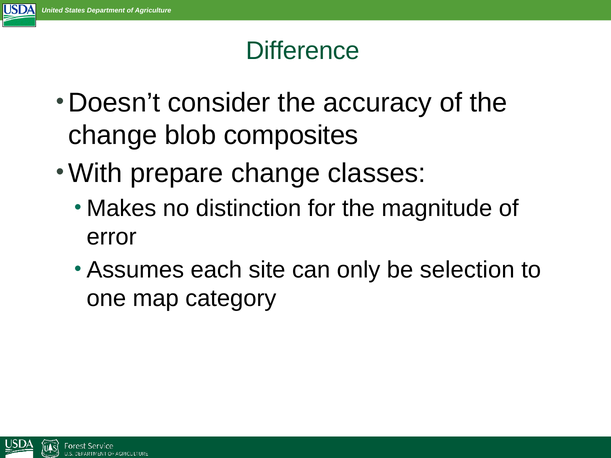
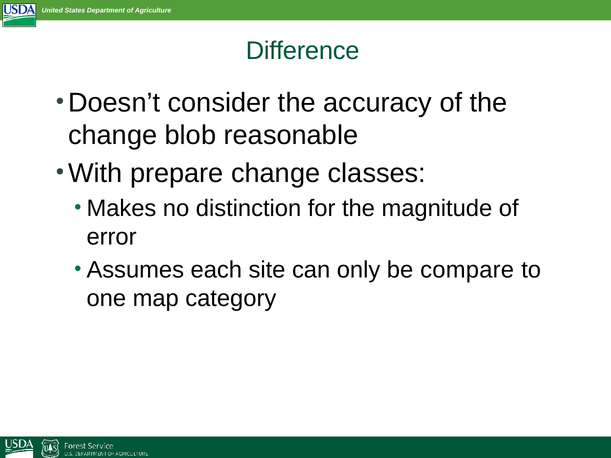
composites: composites -> reasonable
selection: selection -> compare
